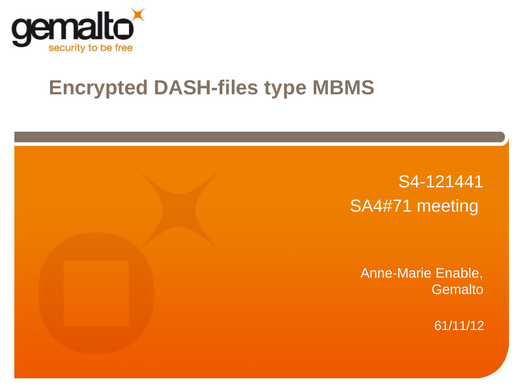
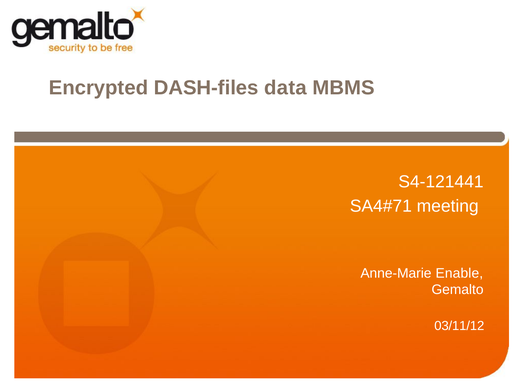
type: type -> data
61/11/12: 61/11/12 -> 03/11/12
